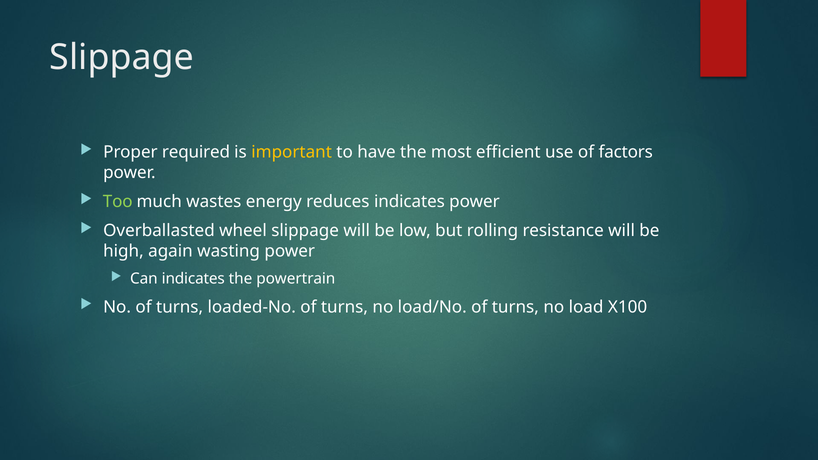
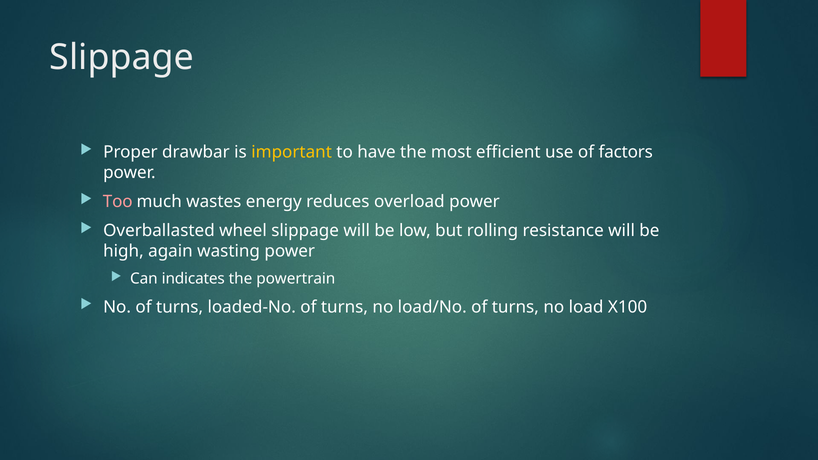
required: required -> drawbar
Too colour: light green -> pink
reduces indicates: indicates -> overload
